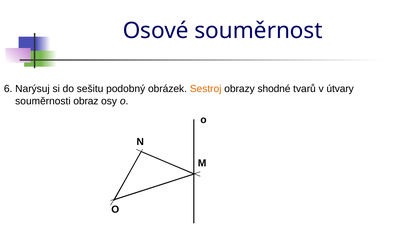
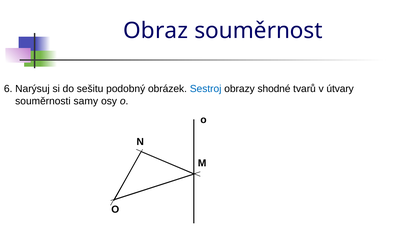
Osové: Osové -> Obraz
Sestroj colour: orange -> blue
obraz: obraz -> samy
